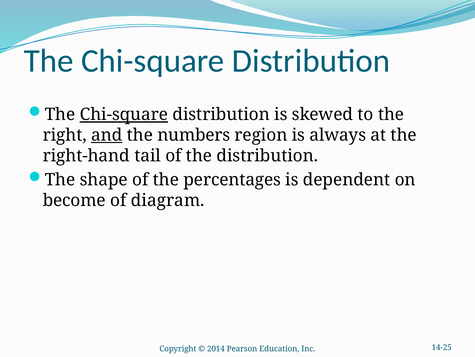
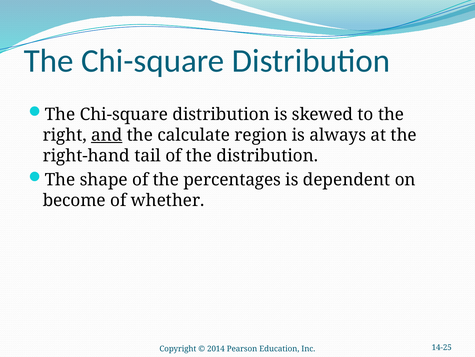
Chi-square at (124, 114) underline: present -> none
numbers: numbers -> calculate
diagram: diagram -> whether
